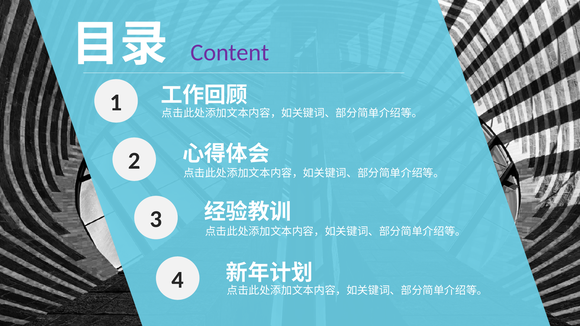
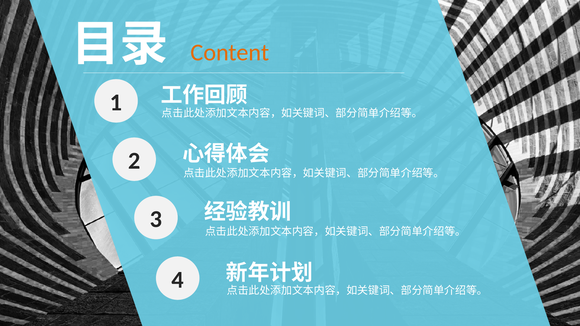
Content colour: purple -> orange
